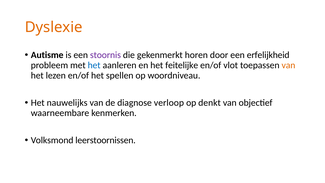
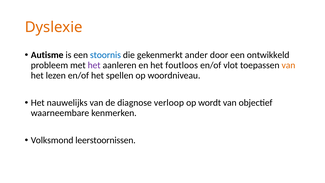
stoornis colour: purple -> blue
horen: horen -> ander
erfelijkheid: erfelijkheid -> ontwikkeld
het at (94, 65) colour: blue -> purple
feitelijke: feitelijke -> foutloos
denkt: denkt -> wordt
